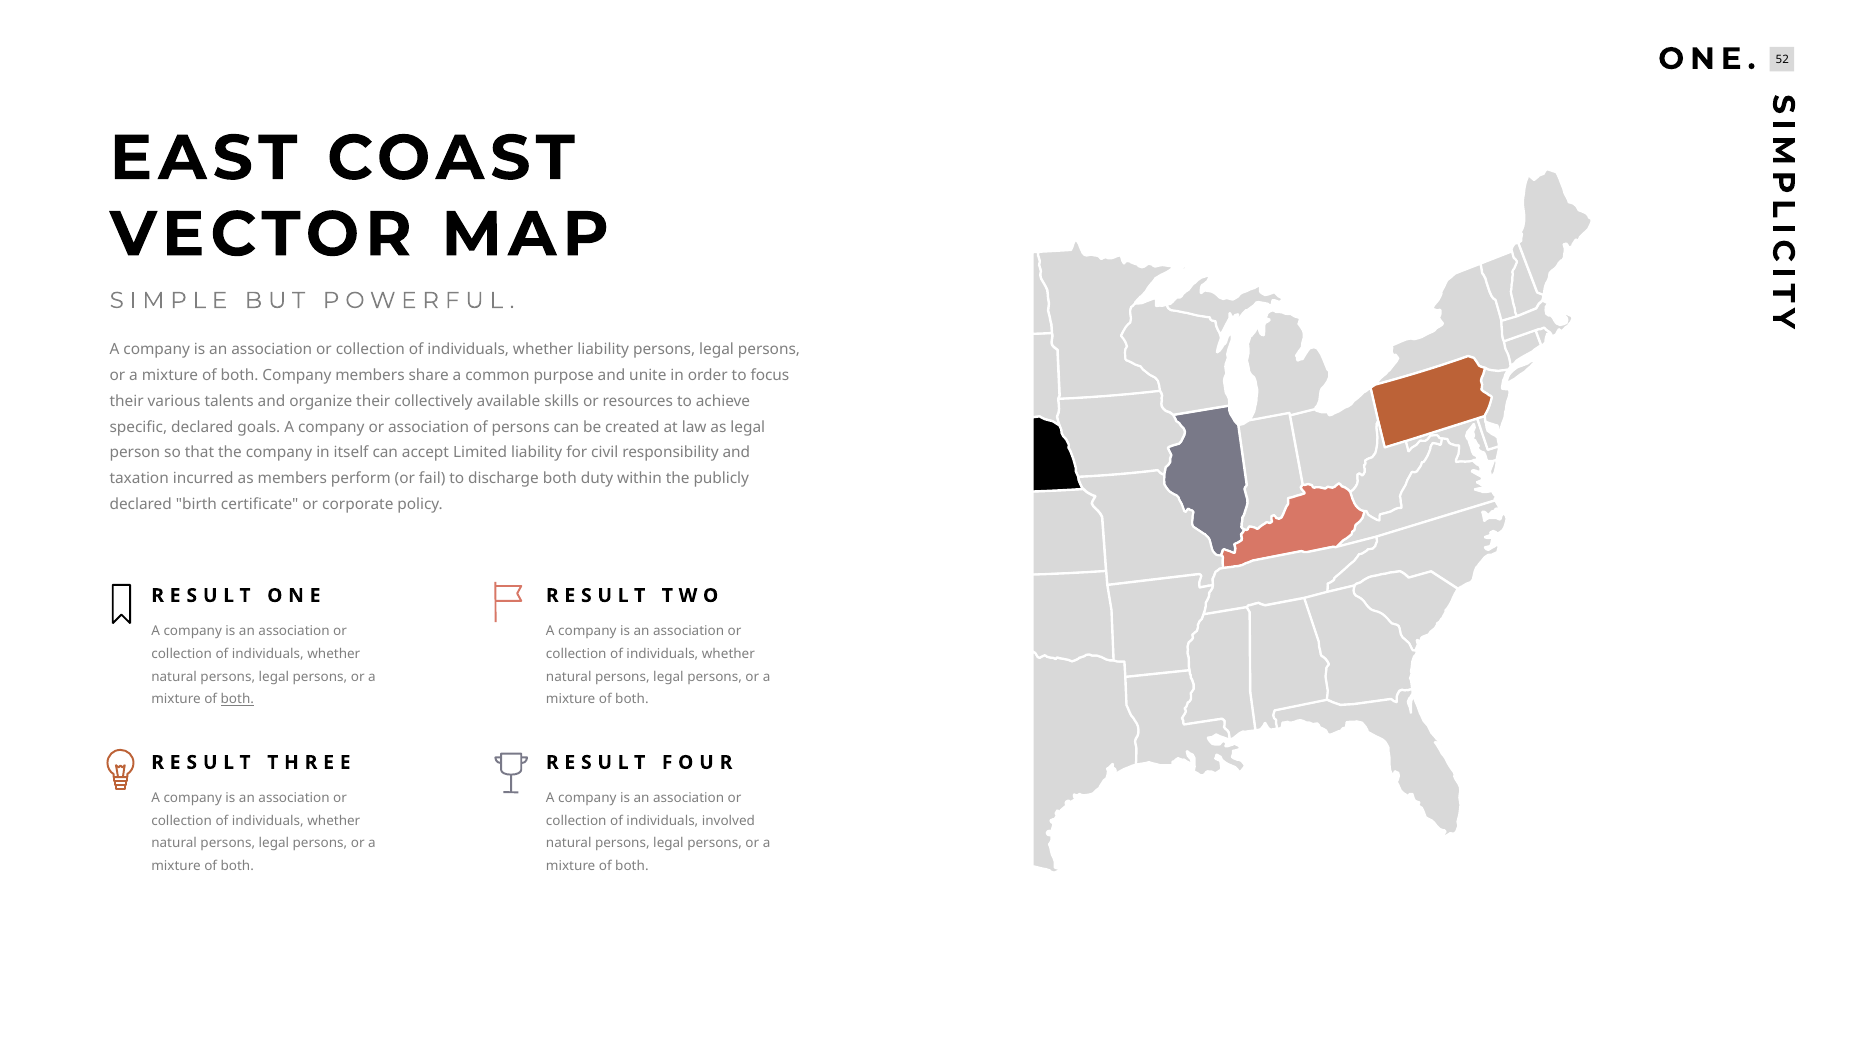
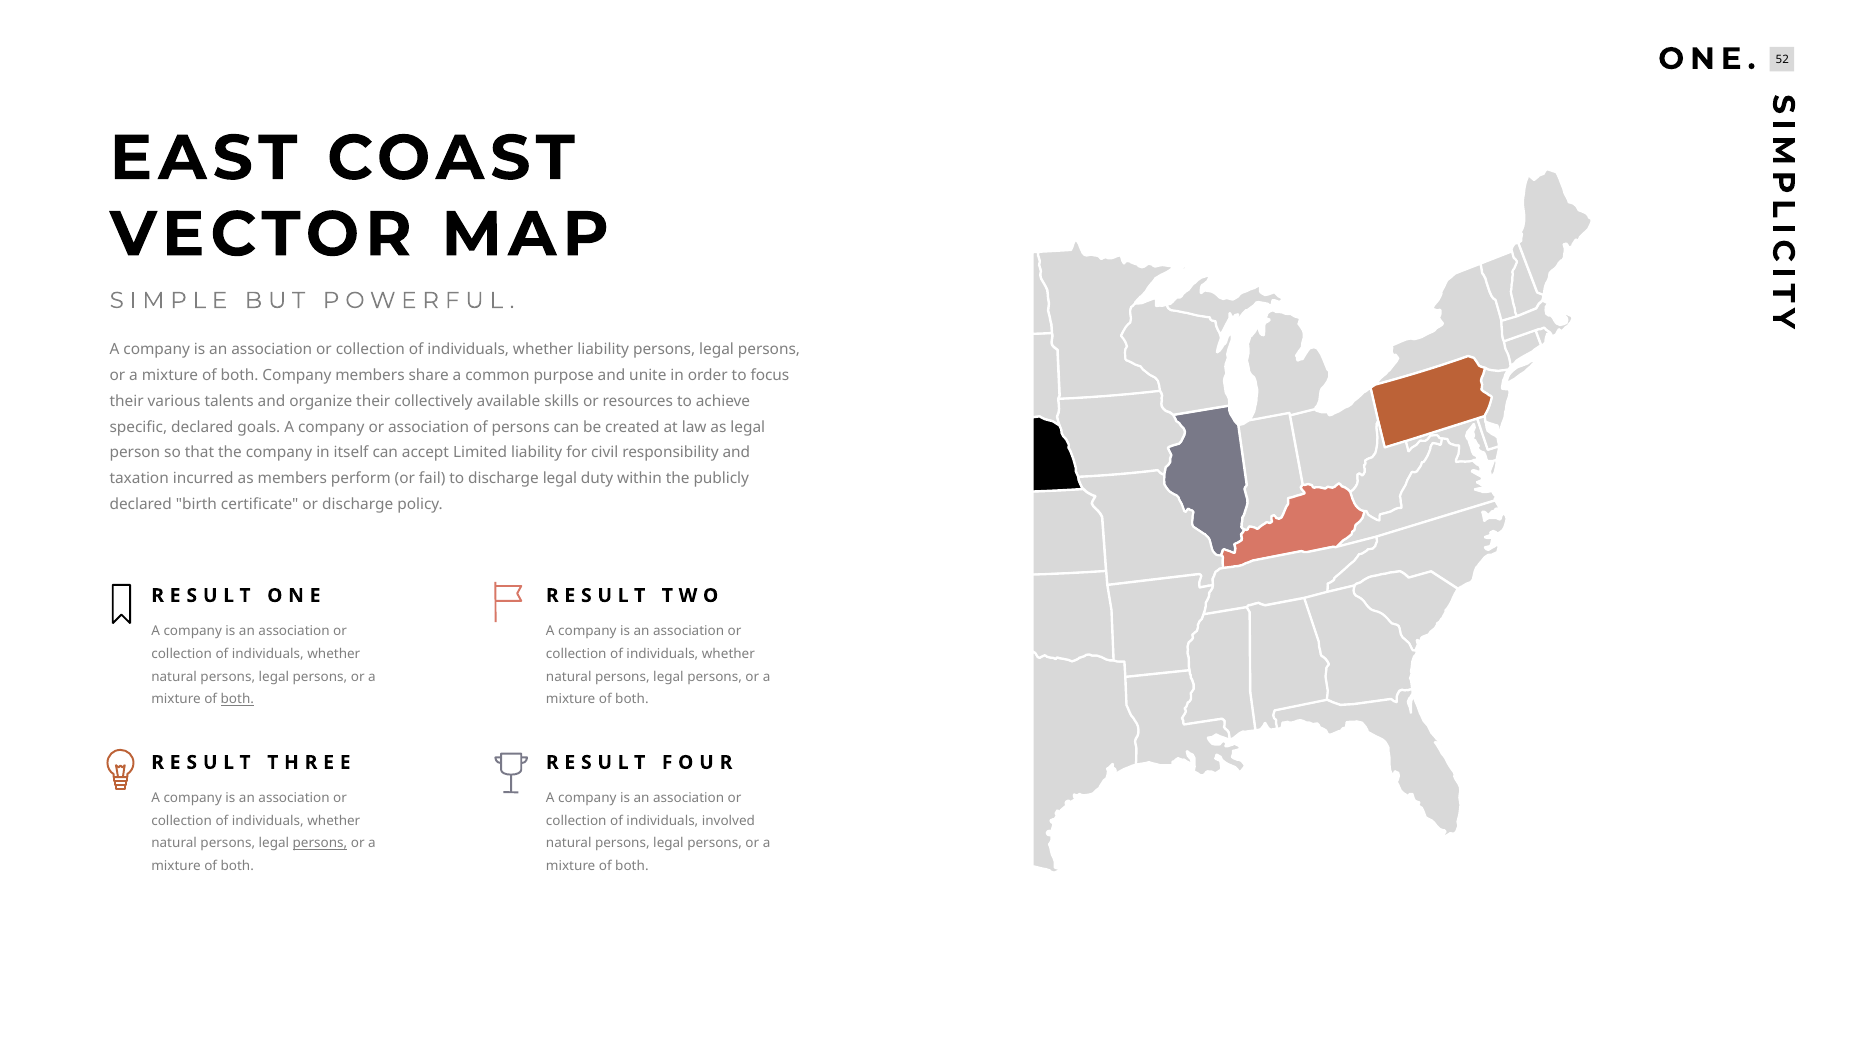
discharge both: both -> legal
or corporate: corporate -> discharge
persons at (320, 844) underline: none -> present
